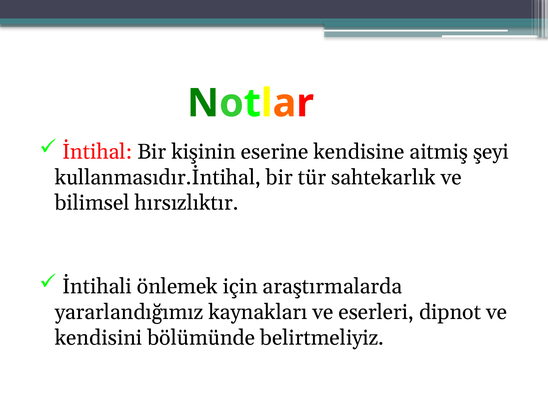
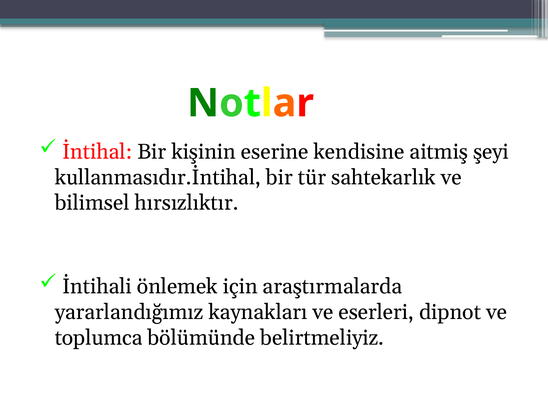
kendisini: kendisini -> toplumca
